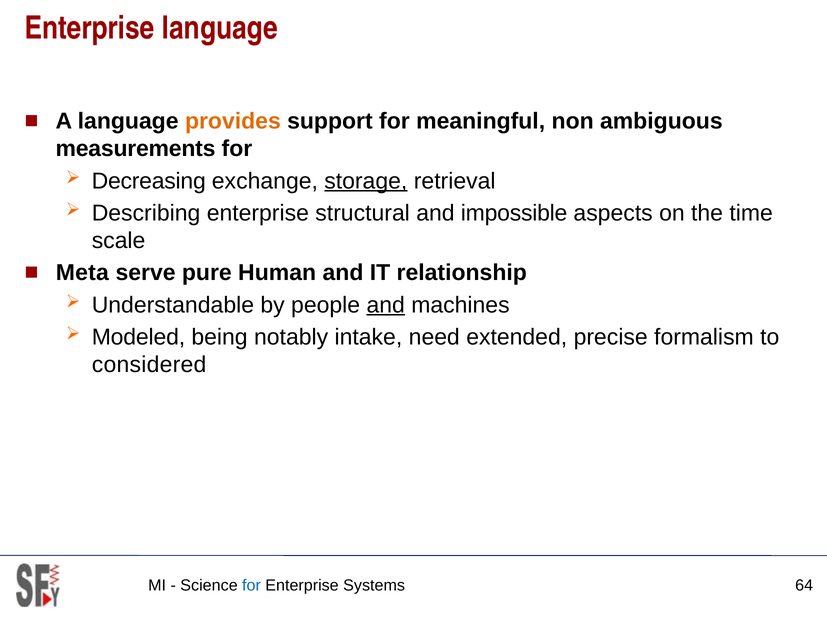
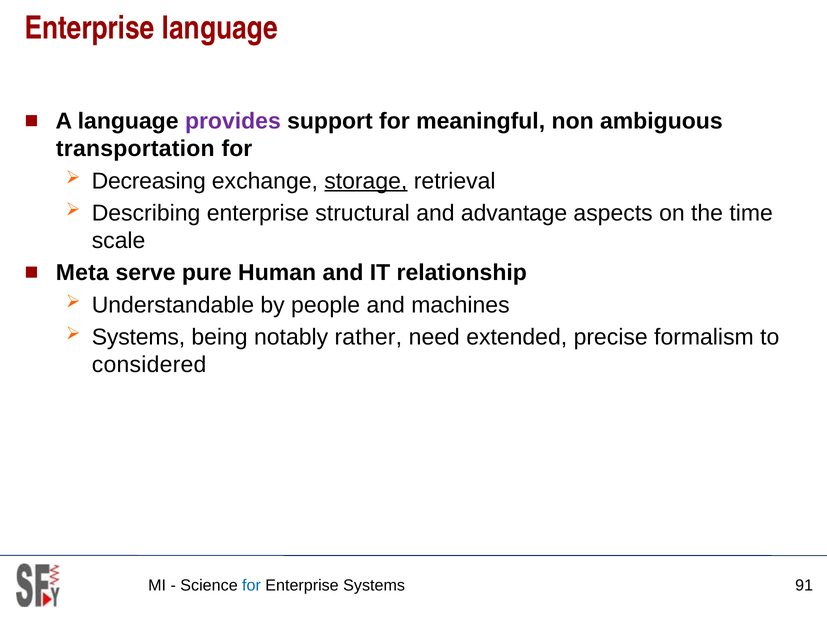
provides colour: orange -> purple
measurements: measurements -> transportation
impossible: impossible -> advantage
and at (386, 305) underline: present -> none
Modeled at (138, 337): Modeled -> Systems
intake: intake -> rather
64: 64 -> 91
